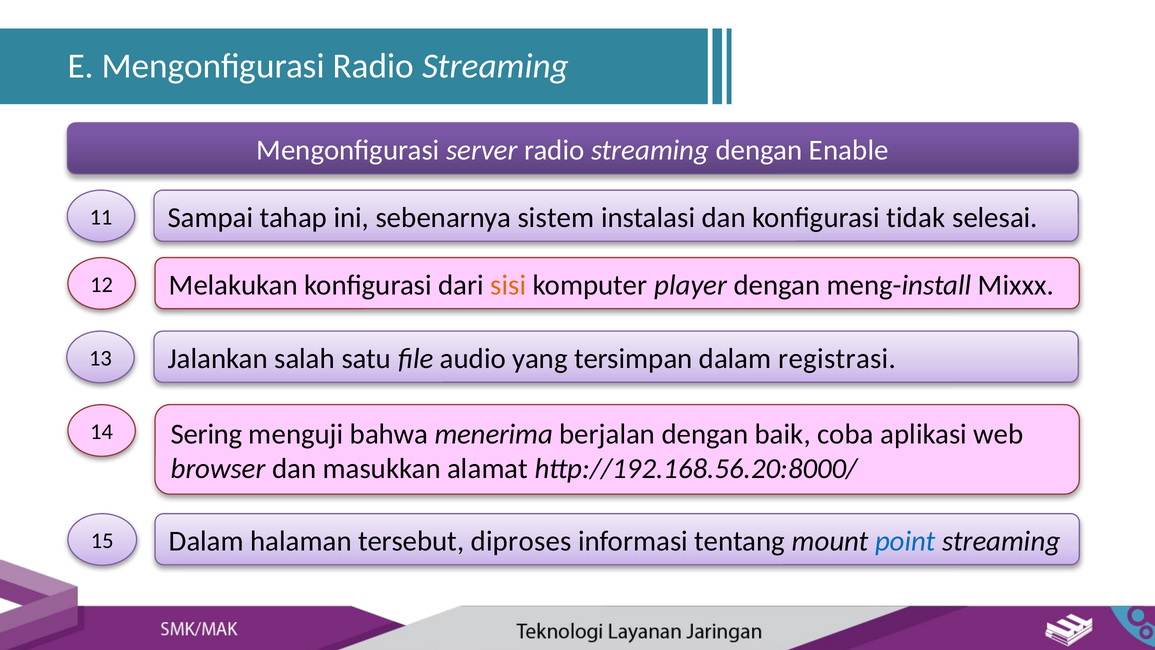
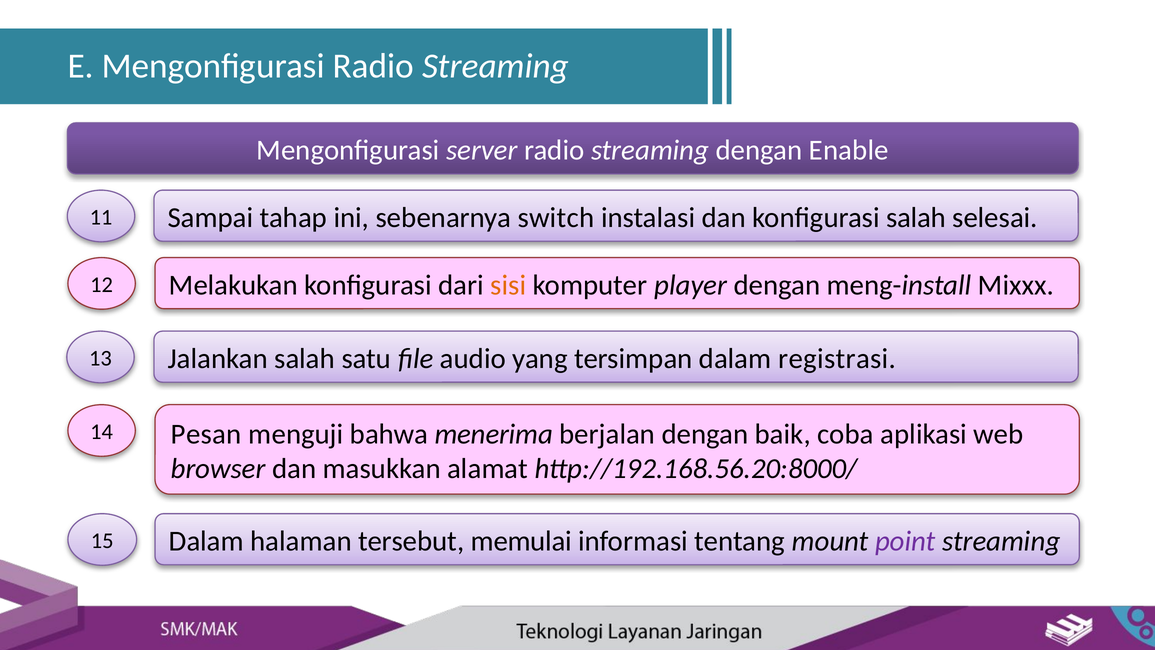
sistem: sistem -> switch
konfigurasi tidak: tidak -> salah
Sering: Sering -> Pesan
diproses: diproses -> memulai
point colour: blue -> purple
